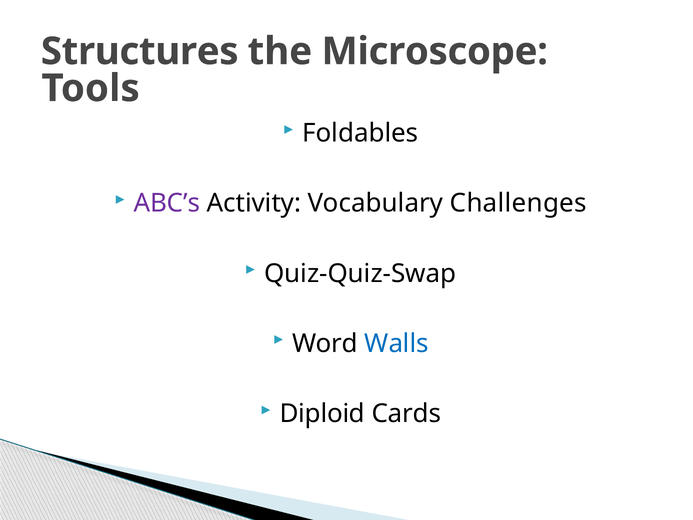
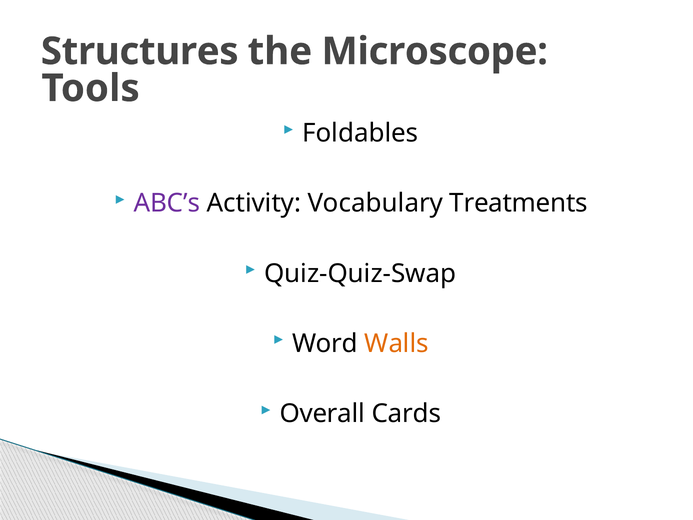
Challenges: Challenges -> Treatments
Walls colour: blue -> orange
Diploid: Diploid -> Overall
